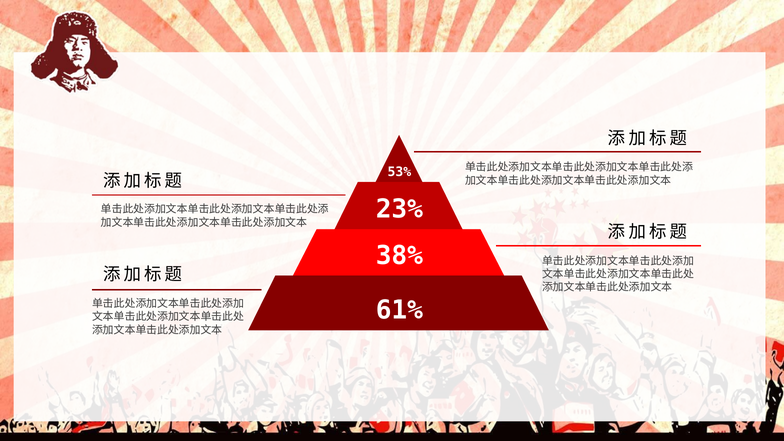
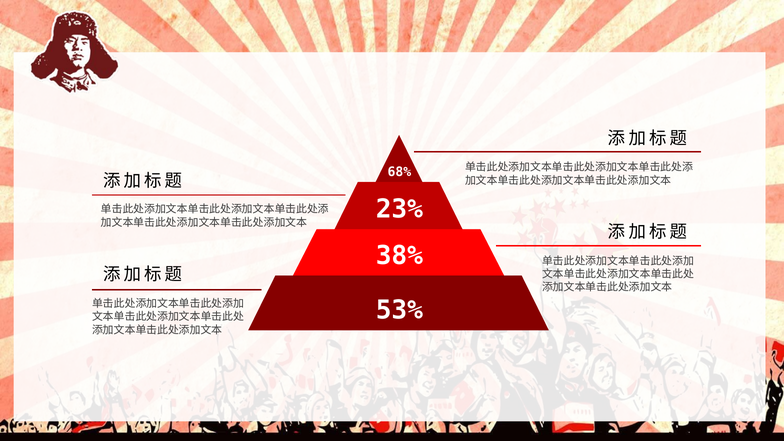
53%: 53% -> 68%
61%: 61% -> 53%
